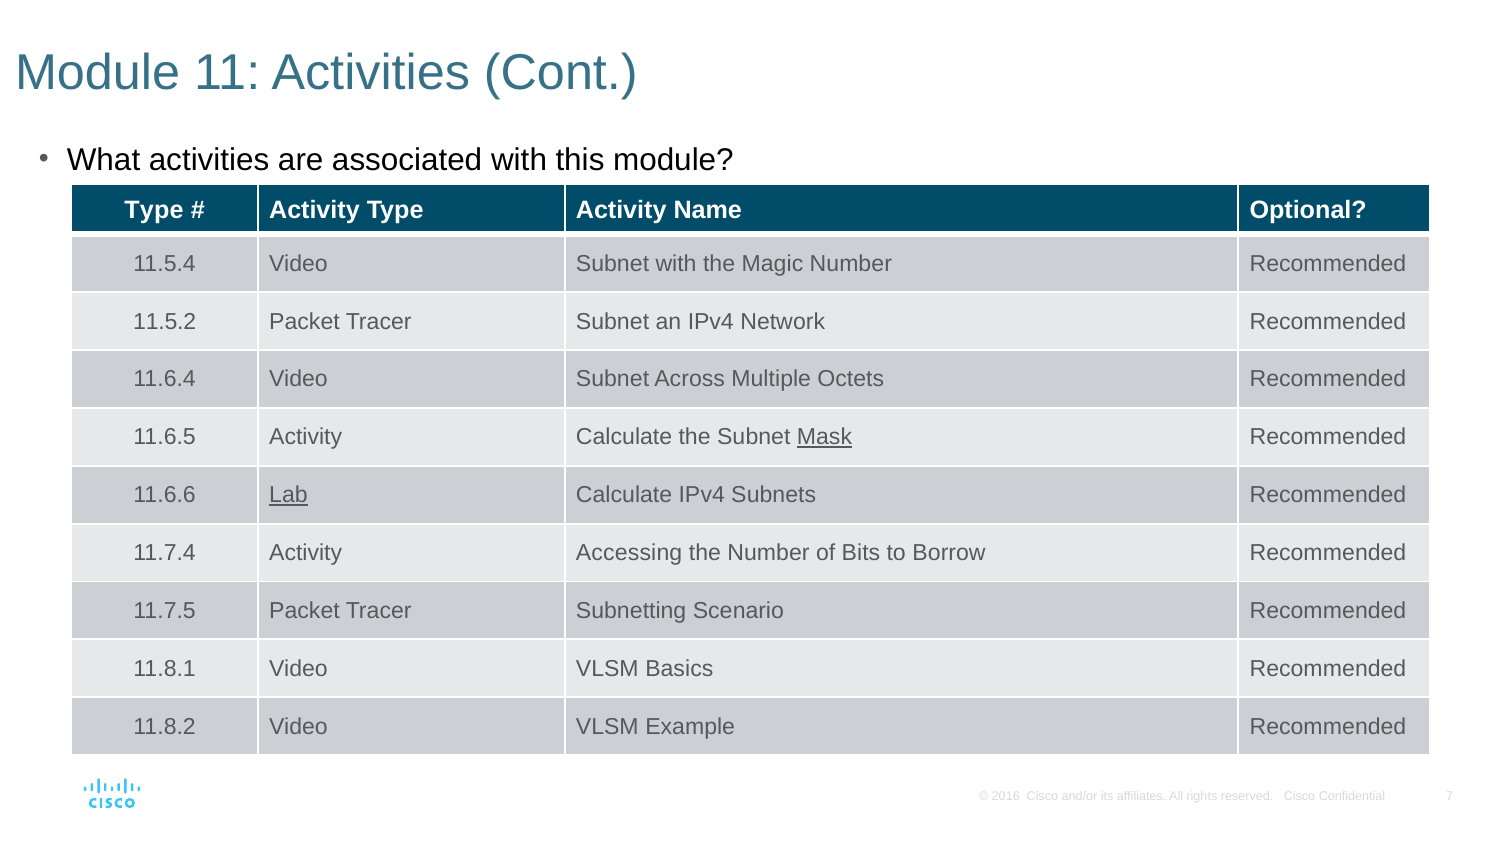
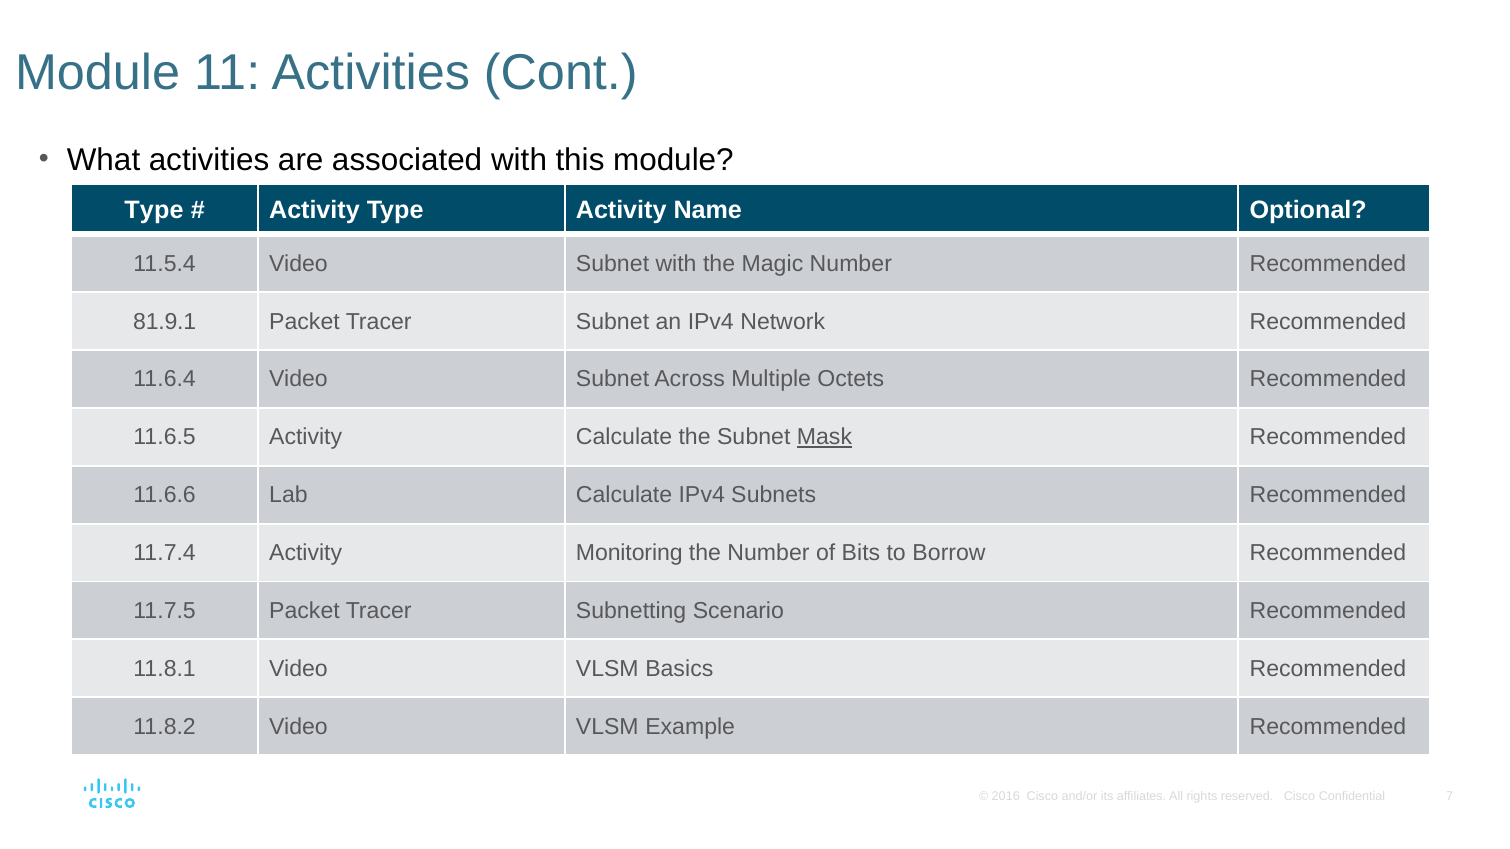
11.5.2: 11.5.2 -> 81.9.1
Lab underline: present -> none
Accessing: Accessing -> Monitoring
